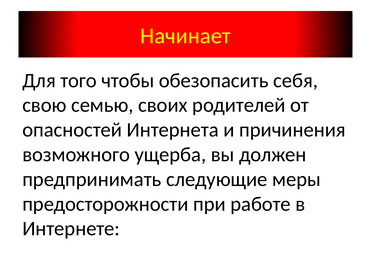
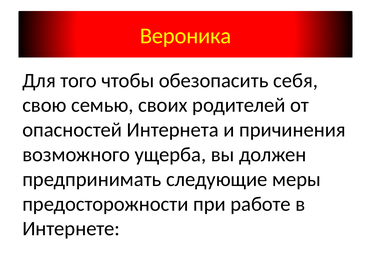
Начинает: Начинает -> Вероника
